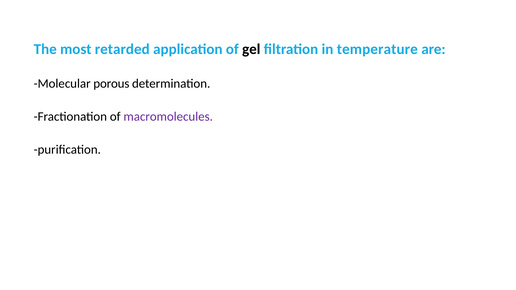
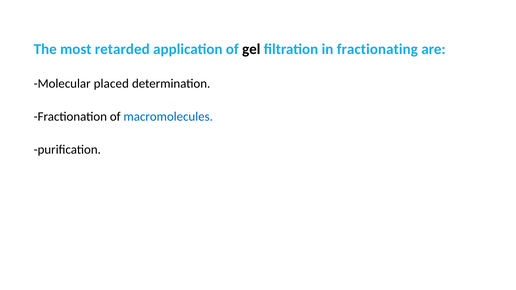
temperature: temperature -> fractionating
porous: porous -> placed
macromolecules colour: purple -> blue
